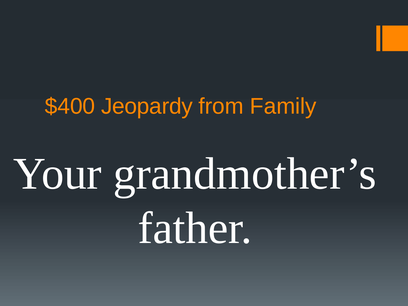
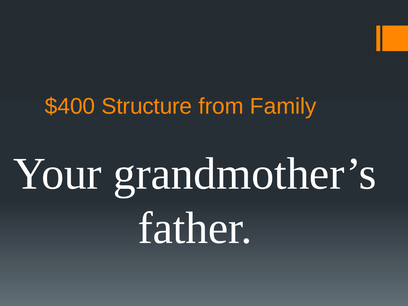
Jeopardy: Jeopardy -> Structure
